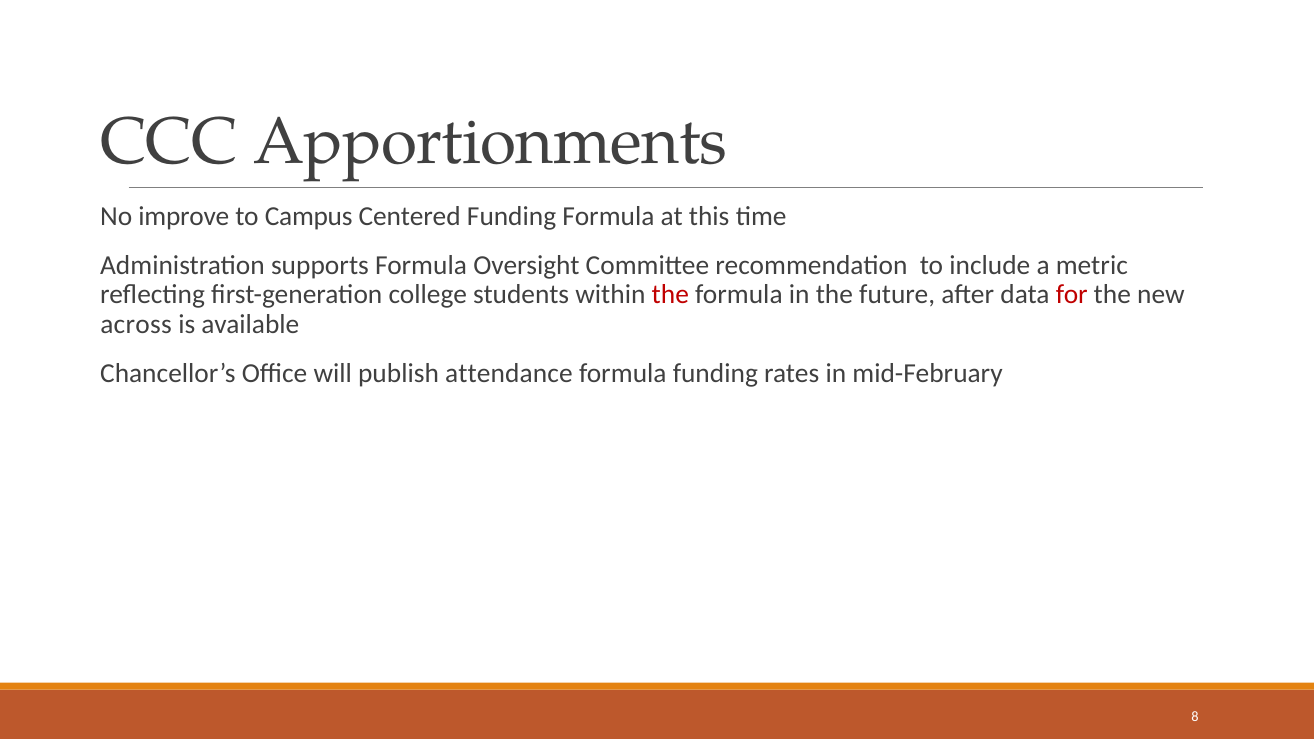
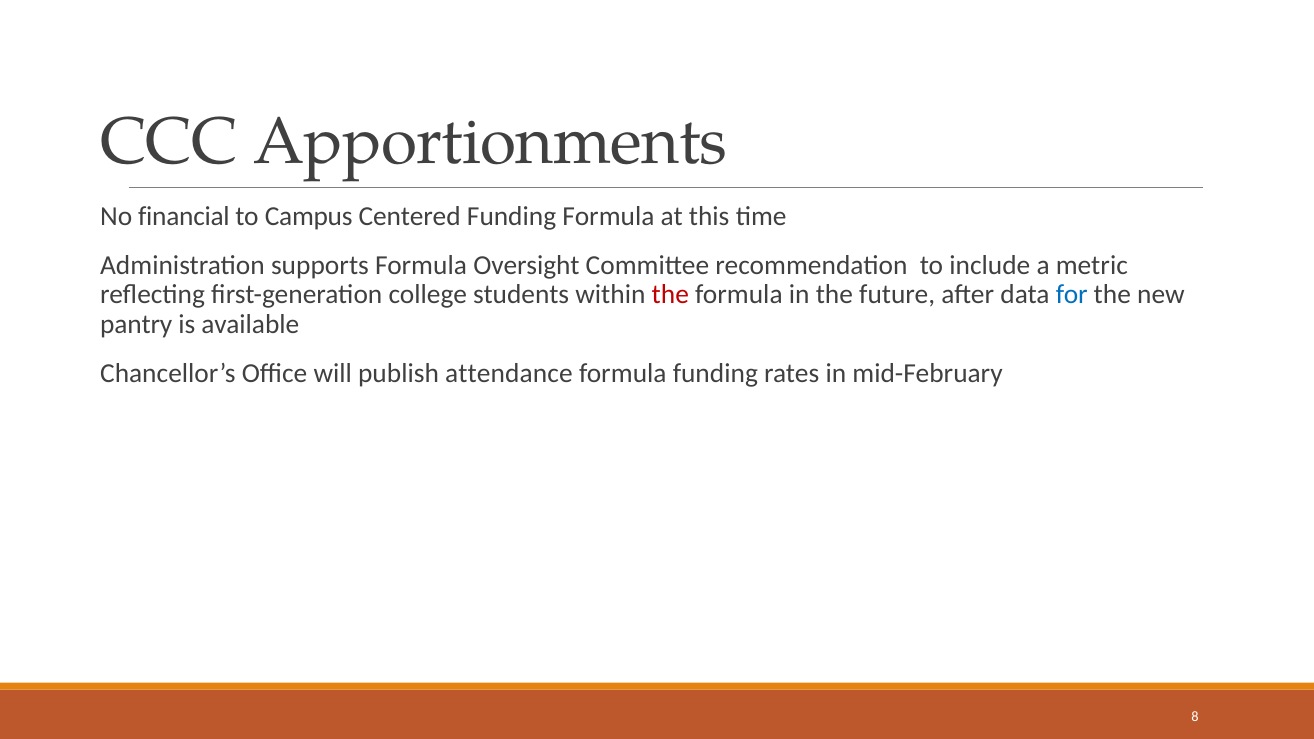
improve: improve -> financial
for colour: red -> blue
across: across -> pantry
